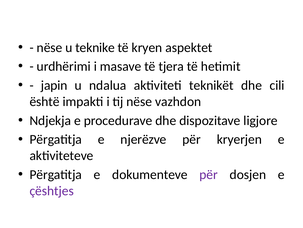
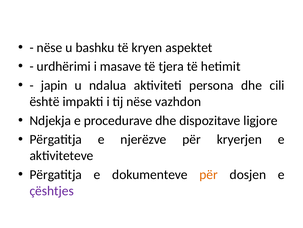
teknike: teknike -> bashku
teknikët: teknikët -> persona
për at (209, 174) colour: purple -> orange
